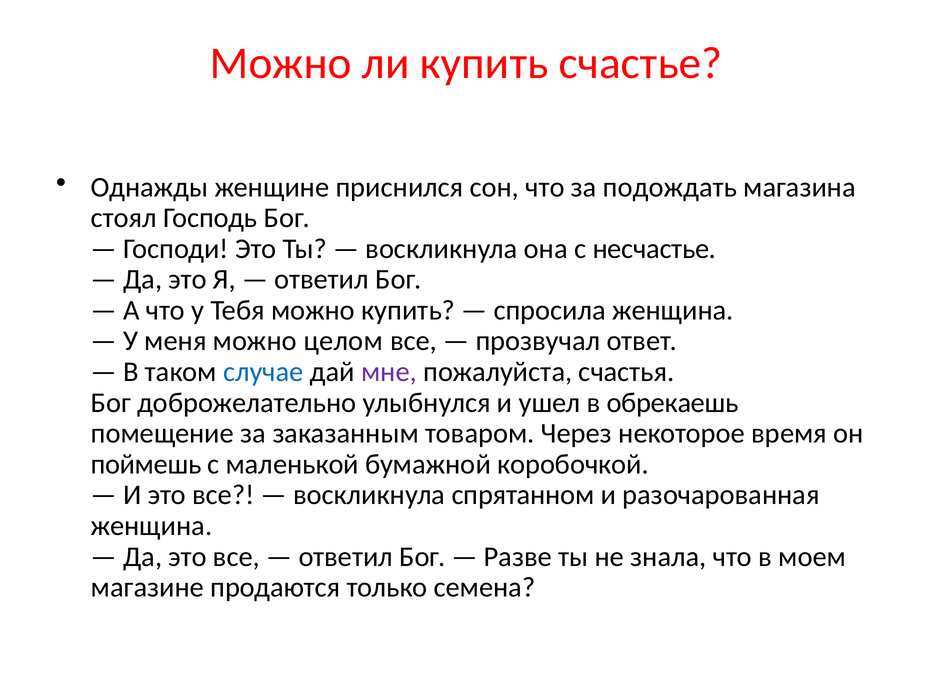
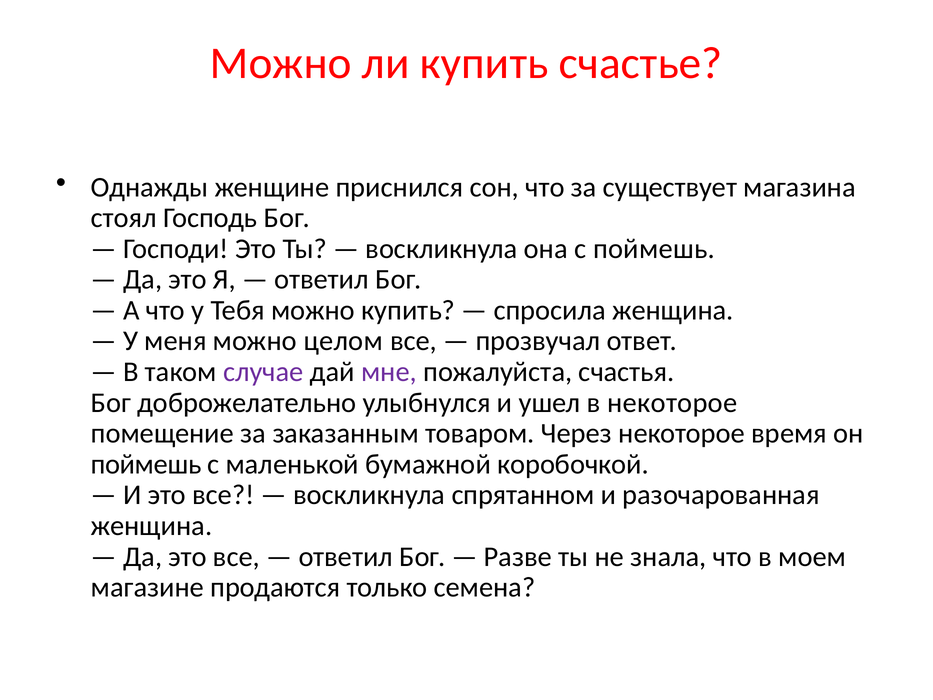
подождать: подождать -> существует
с несчастье: несчастье -> поймешь
случае colour: blue -> purple
в обрекаешь: обрекаешь -> некоторое
